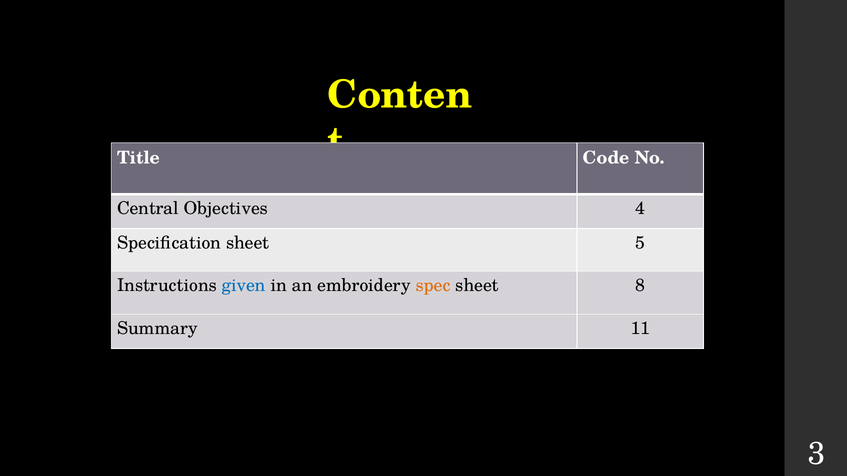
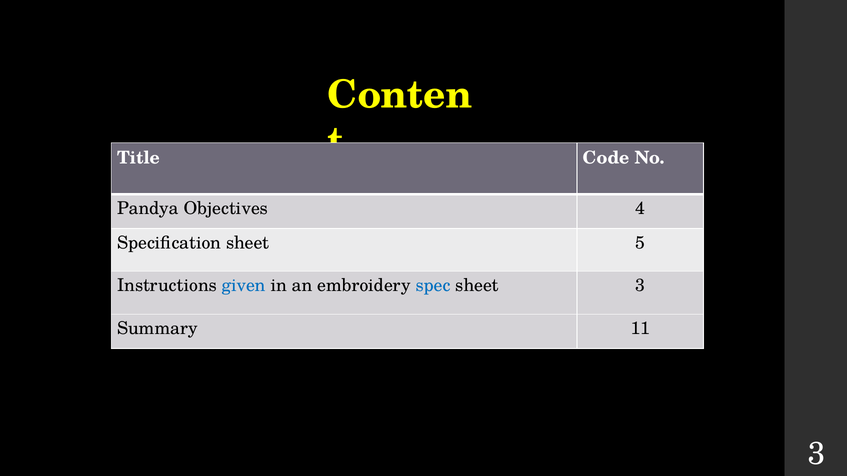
Central: Central -> Pandya
spec colour: orange -> blue
sheet 8: 8 -> 3
